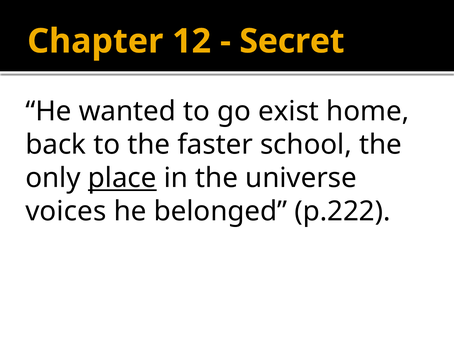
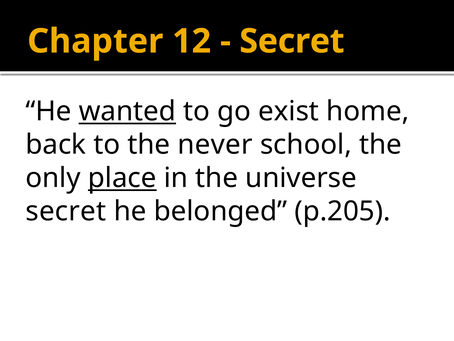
wanted underline: none -> present
faster: faster -> never
voices at (66, 211): voices -> secret
p.222: p.222 -> p.205
